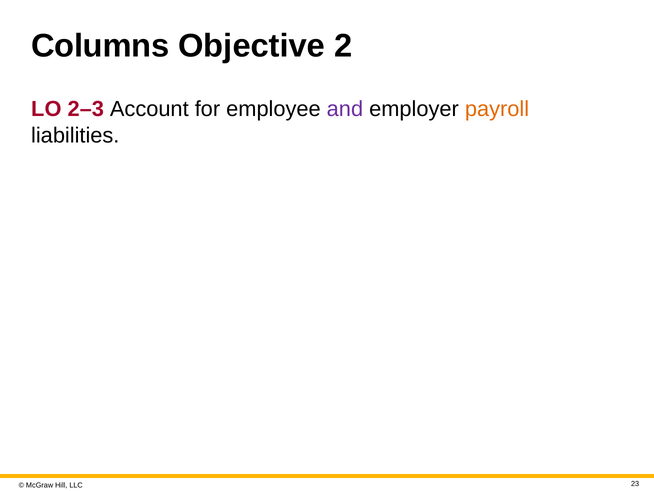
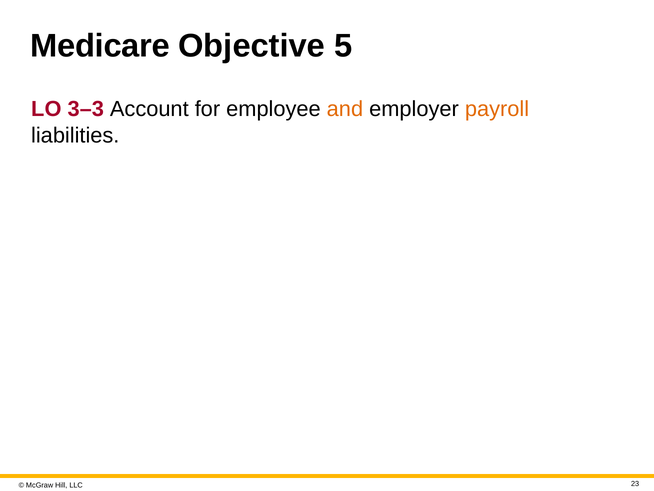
Columns: Columns -> Medicare
2: 2 -> 5
2–3: 2–3 -> 3–3
and colour: purple -> orange
